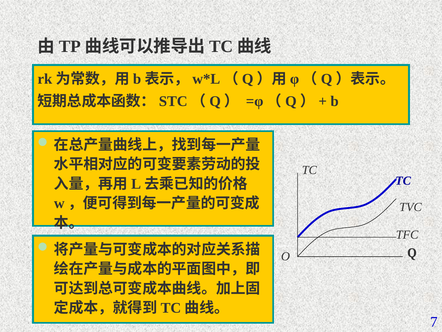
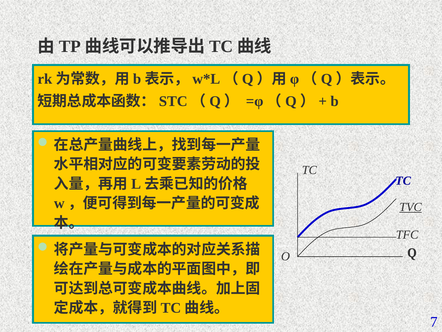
TVC underline: none -> present
